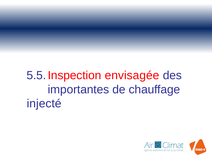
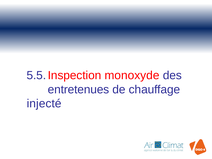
envisagée: envisagée -> monoxyde
importantes: importantes -> entretenues
